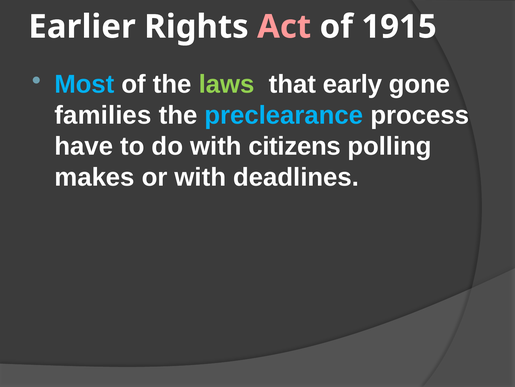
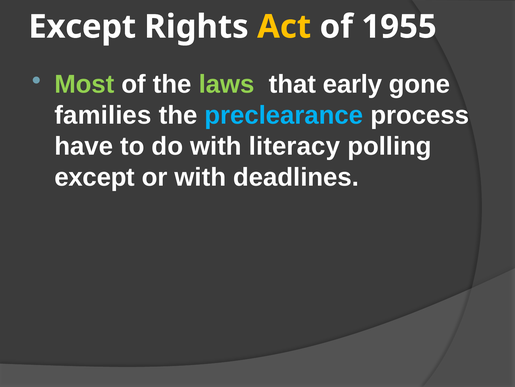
Earlier at (82, 27): Earlier -> Except
Act colour: pink -> yellow
1915: 1915 -> 1955
Most colour: light blue -> light green
citizens: citizens -> literacy
makes at (95, 177): makes -> except
